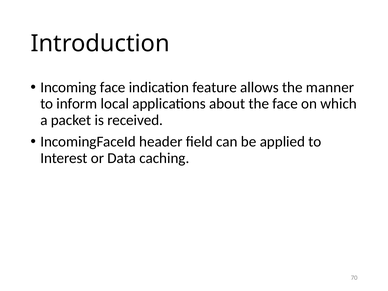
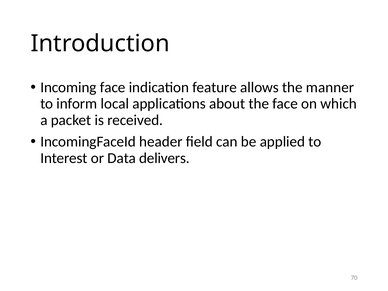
caching: caching -> delivers
